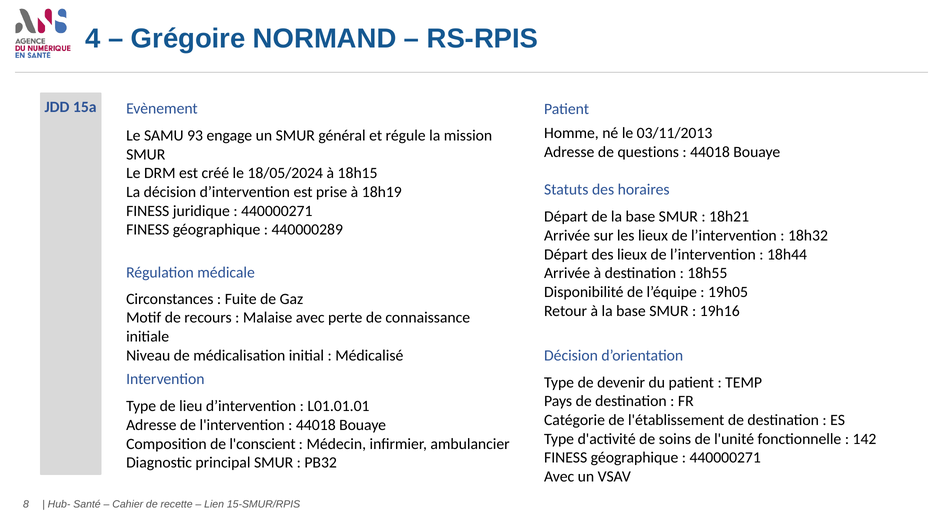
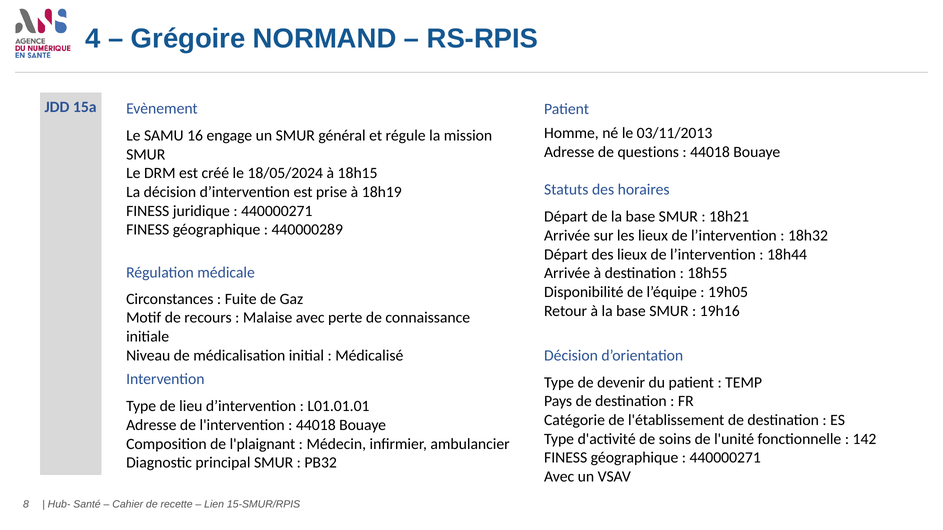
93: 93 -> 16
l'conscient: l'conscient -> l'plaignant
